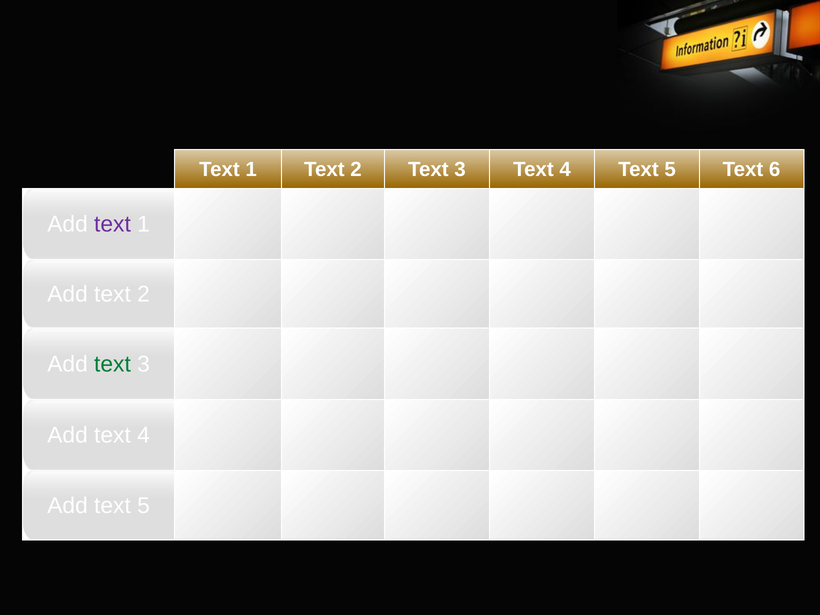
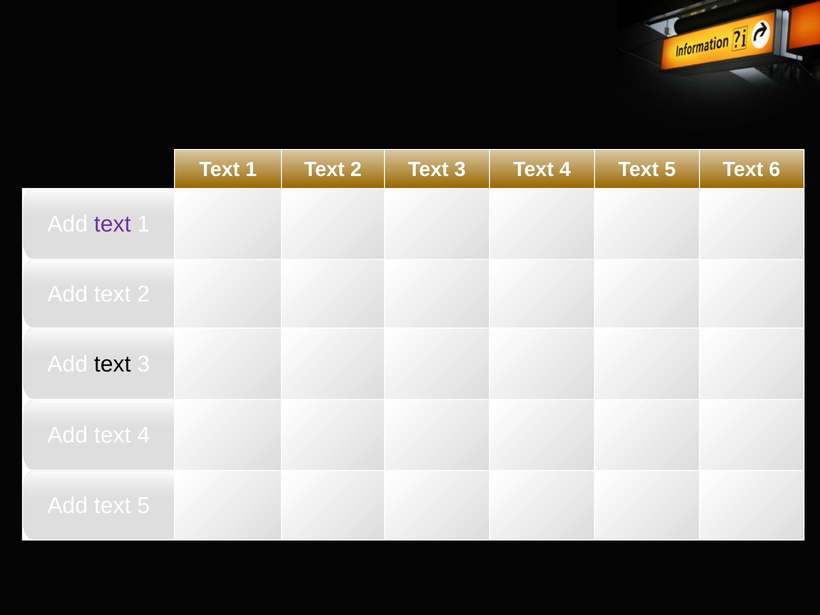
text at (112, 364) colour: green -> black
